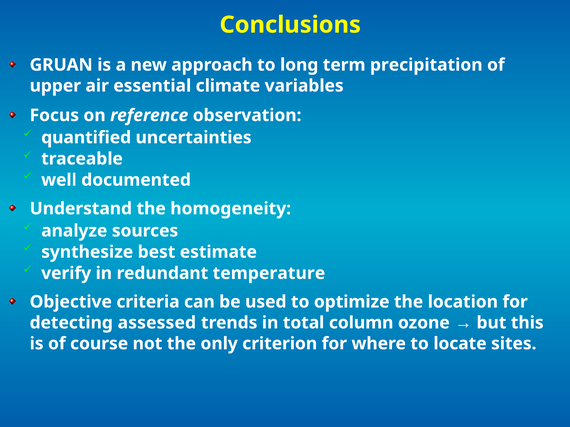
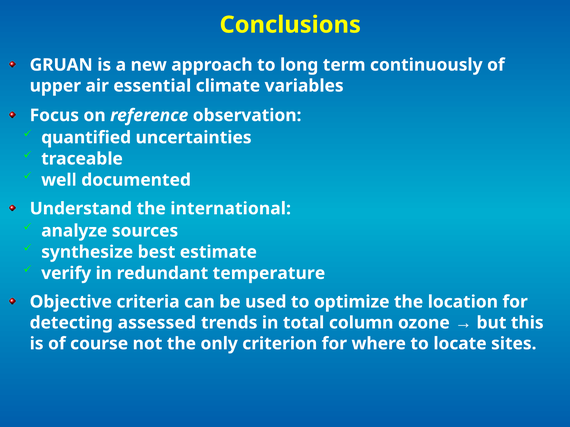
precipitation: precipitation -> continuously
homogeneity: homogeneity -> international
